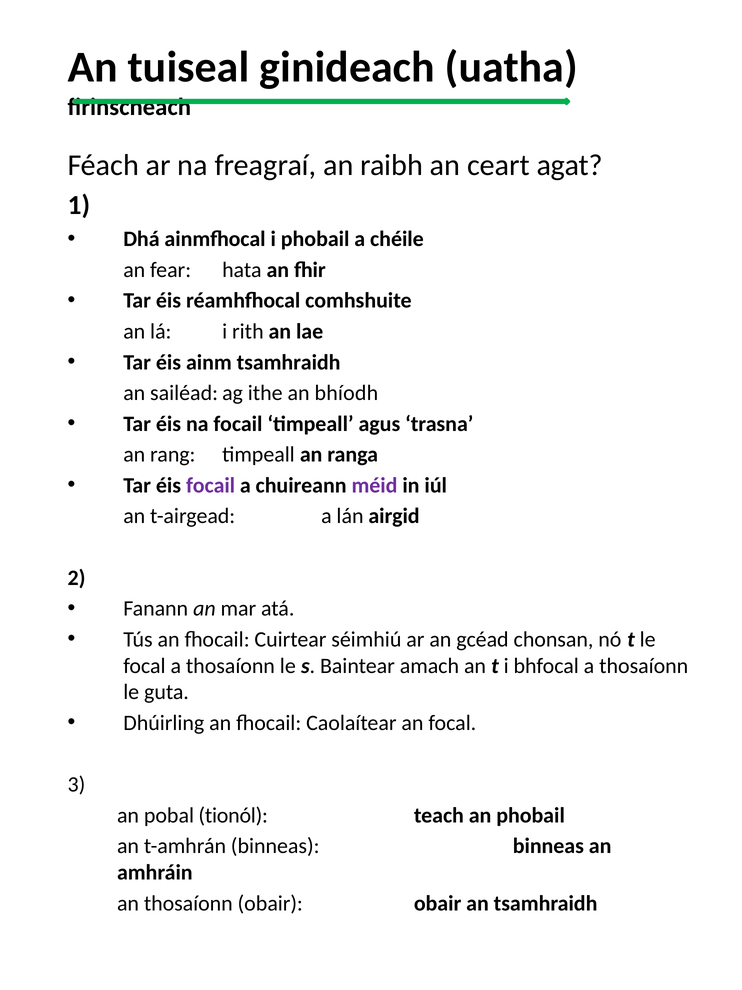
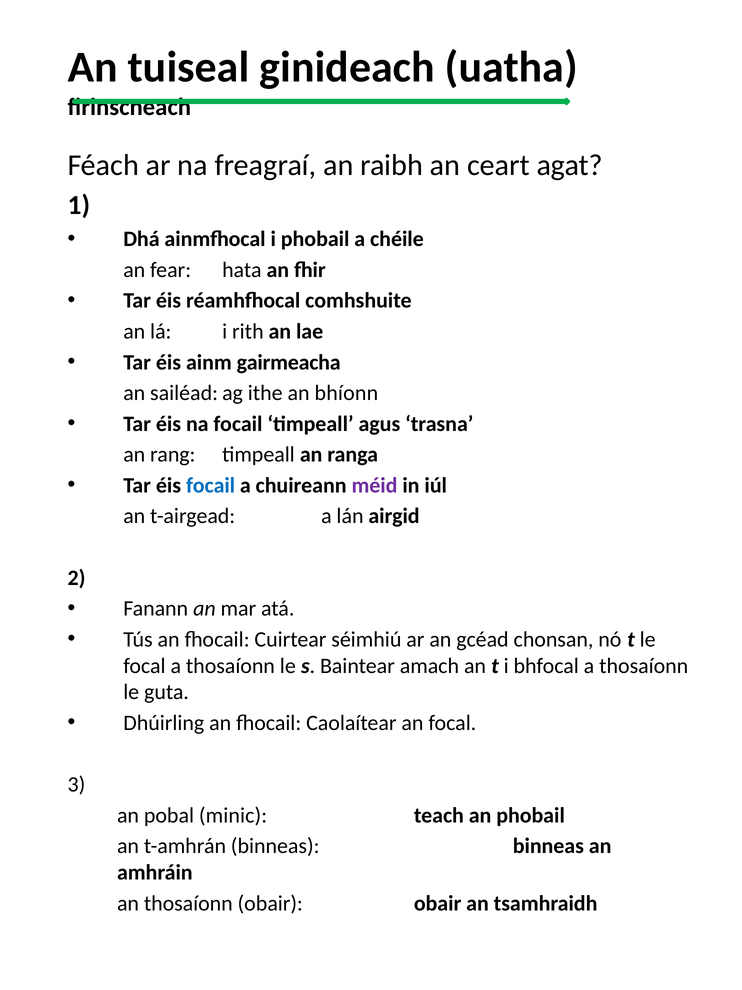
ainm tsamhraidh: tsamhraidh -> gairmeacha
bhíodh: bhíodh -> bhíonn
focail at (211, 485) colour: purple -> blue
tionól: tionól -> minic
